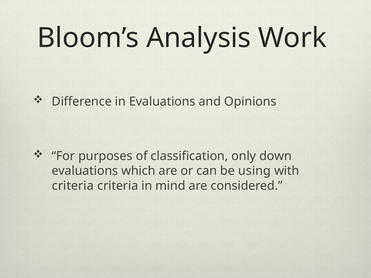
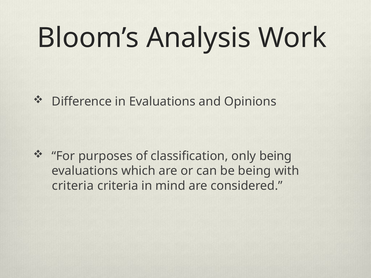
only down: down -> being
be using: using -> being
